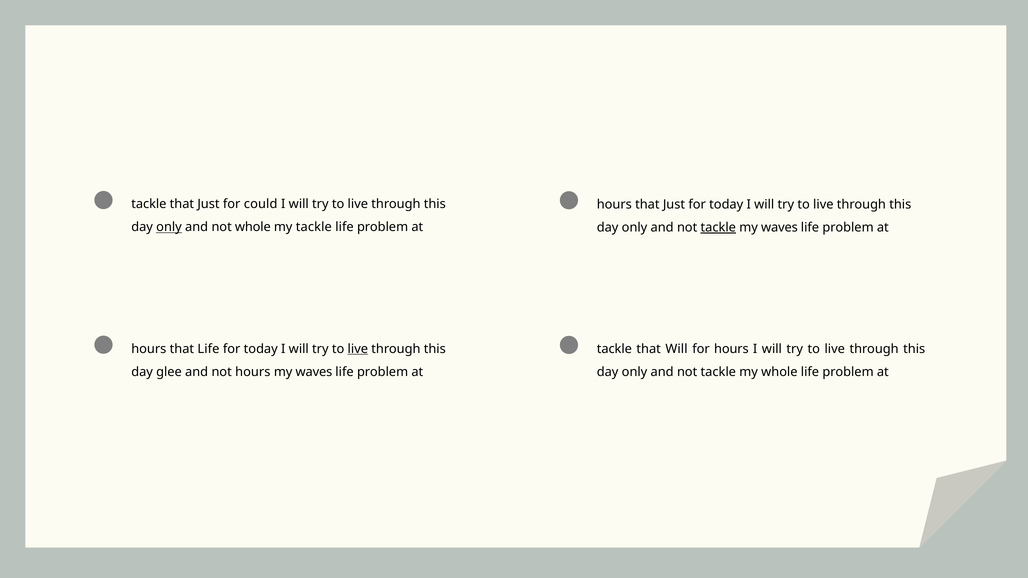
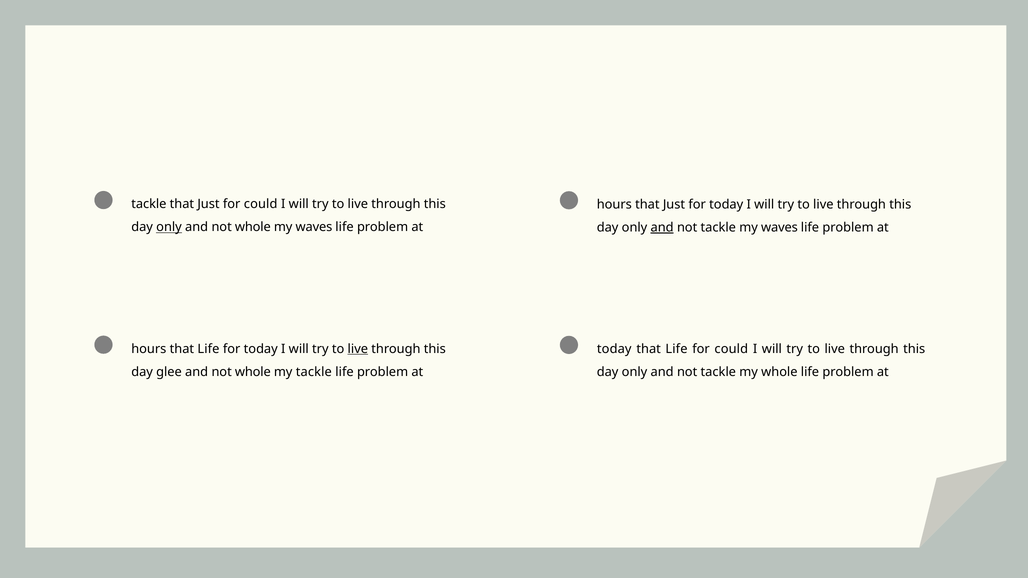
tackle at (314, 227): tackle -> waves
and at (662, 228) underline: none -> present
tackle at (718, 228) underline: present -> none
tackle at (614, 349): tackle -> today
Will at (677, 349): Will -> Life
hours at (731, 349): hours -> could
hours at (253, 372): hours -> whole
waves at (314, 372): waves -> tackle
